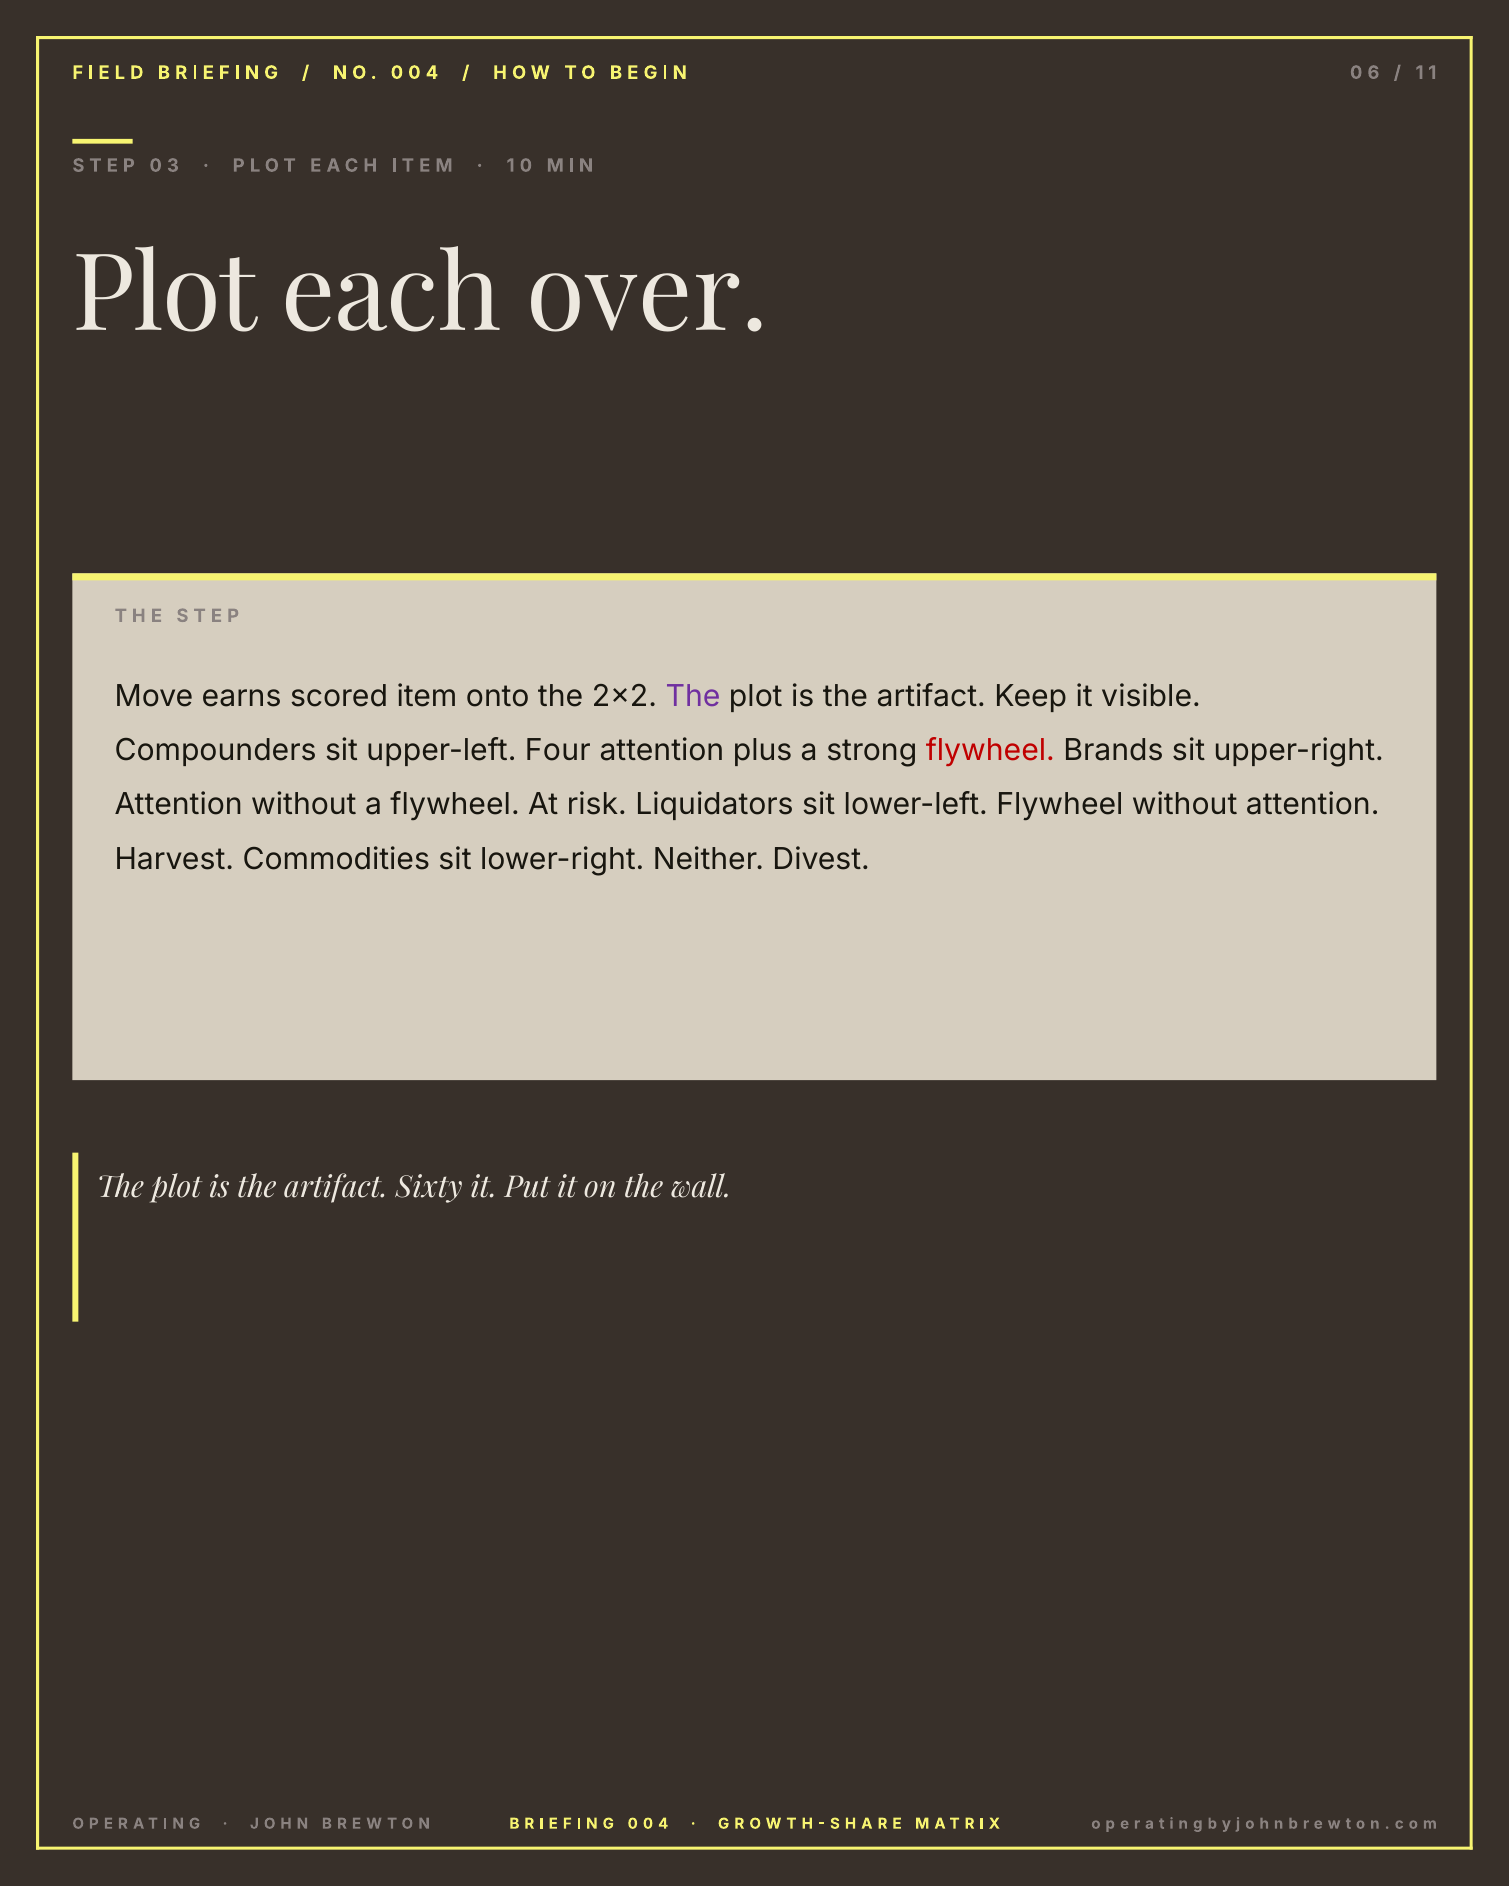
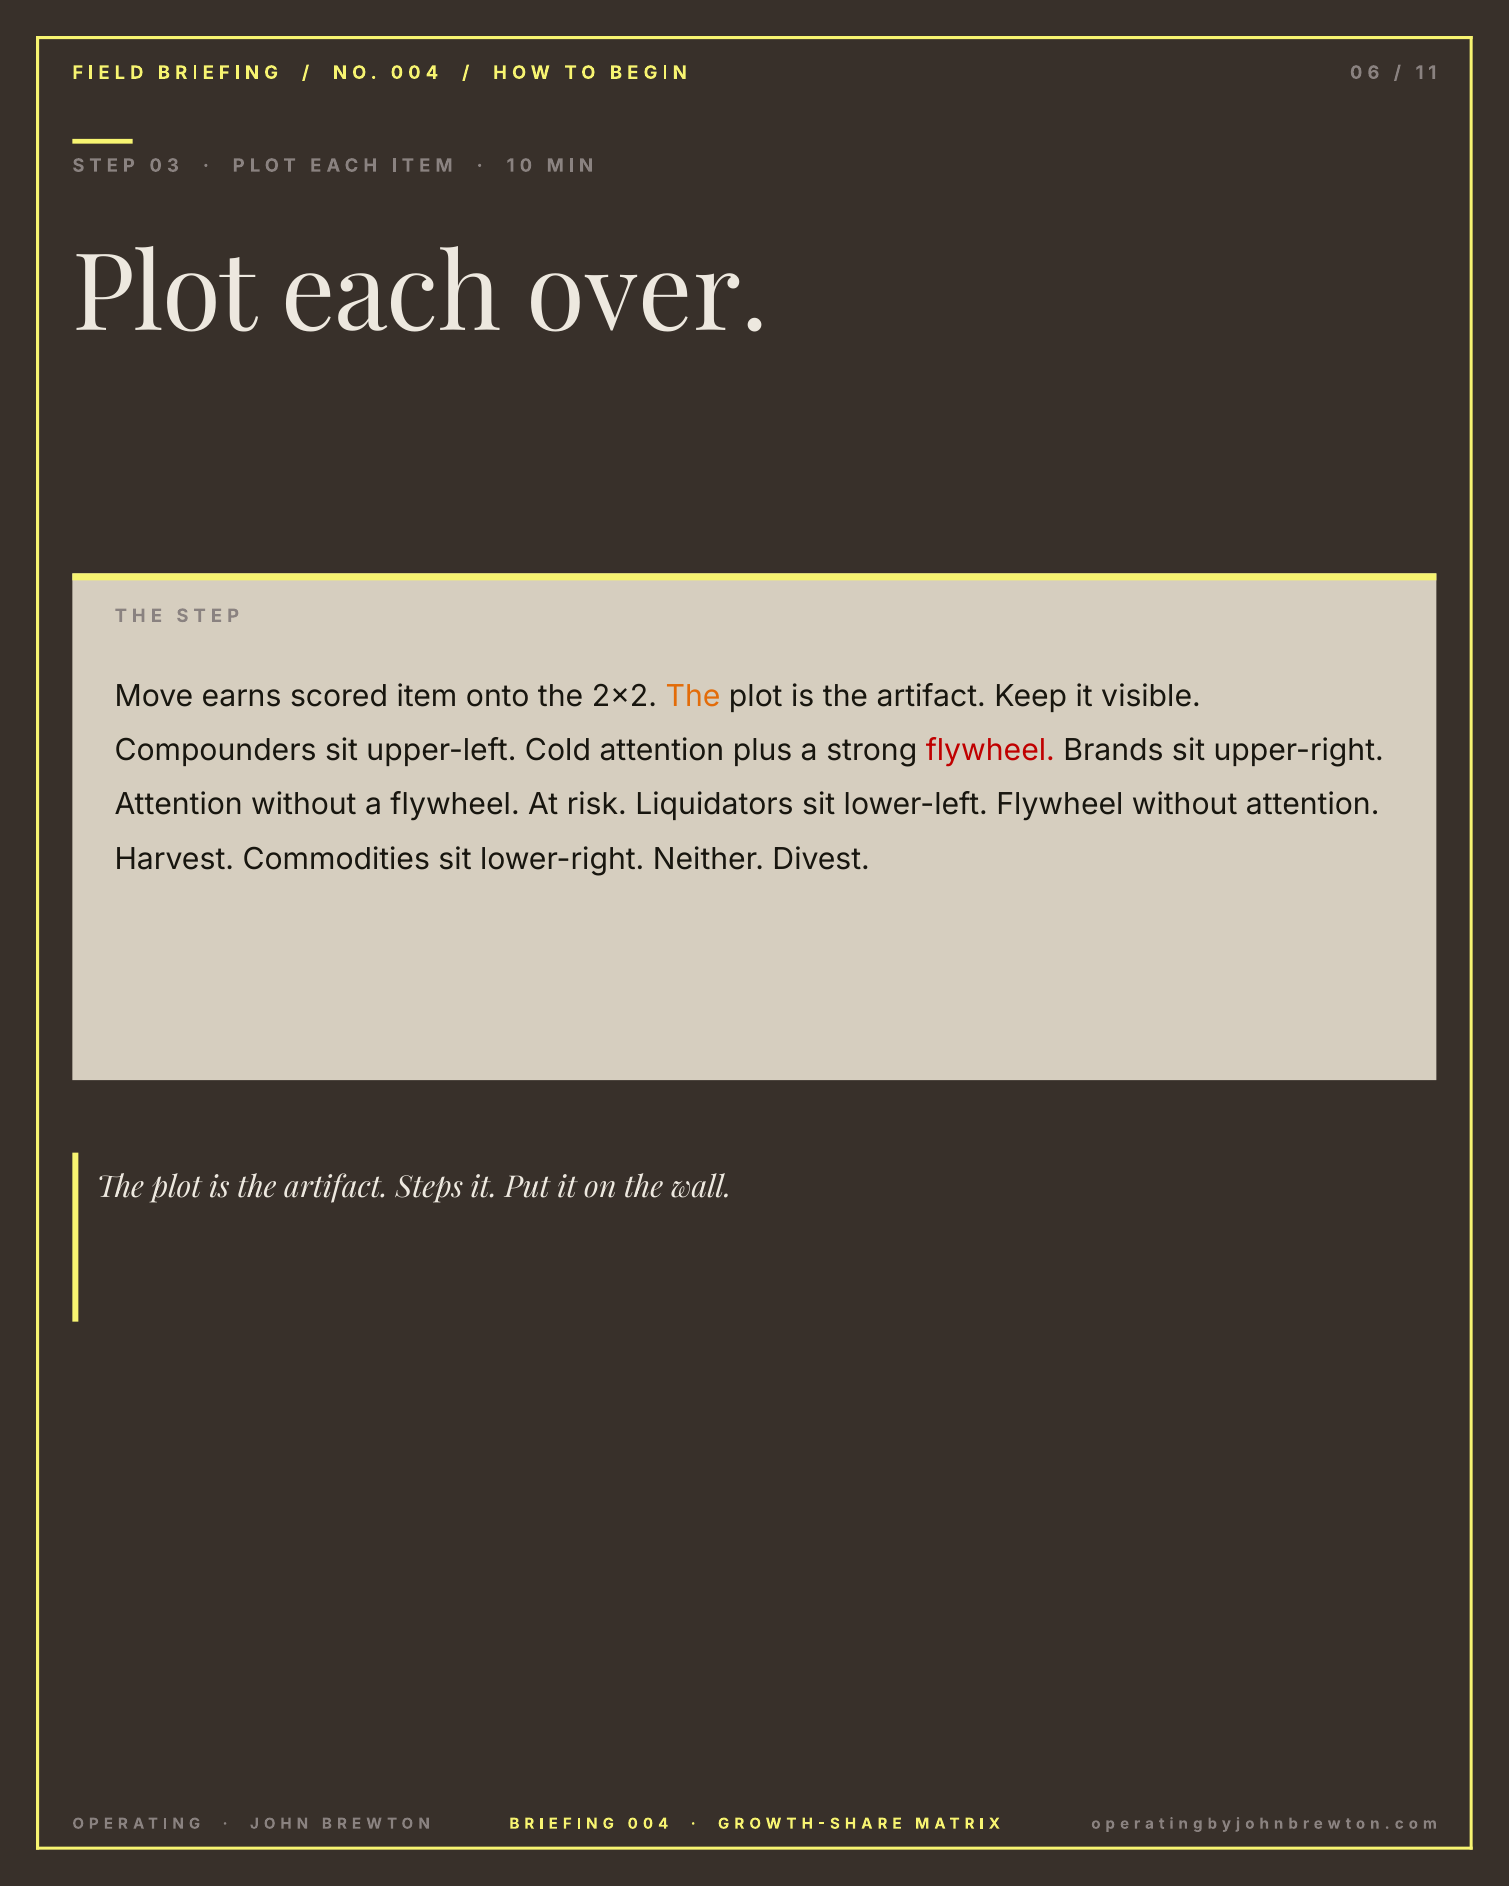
The at (693, 696) colour: purple -> orange
Four: Four -> Cold
Sixty: Sixty -> Steps
